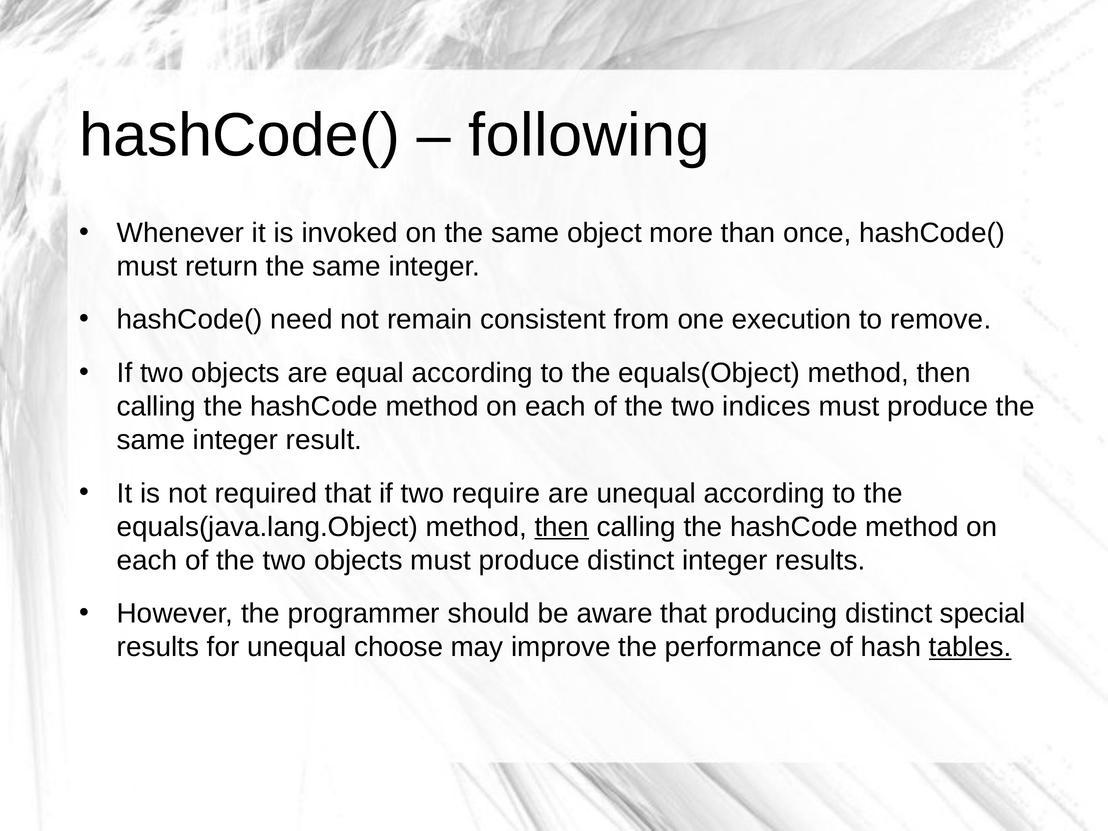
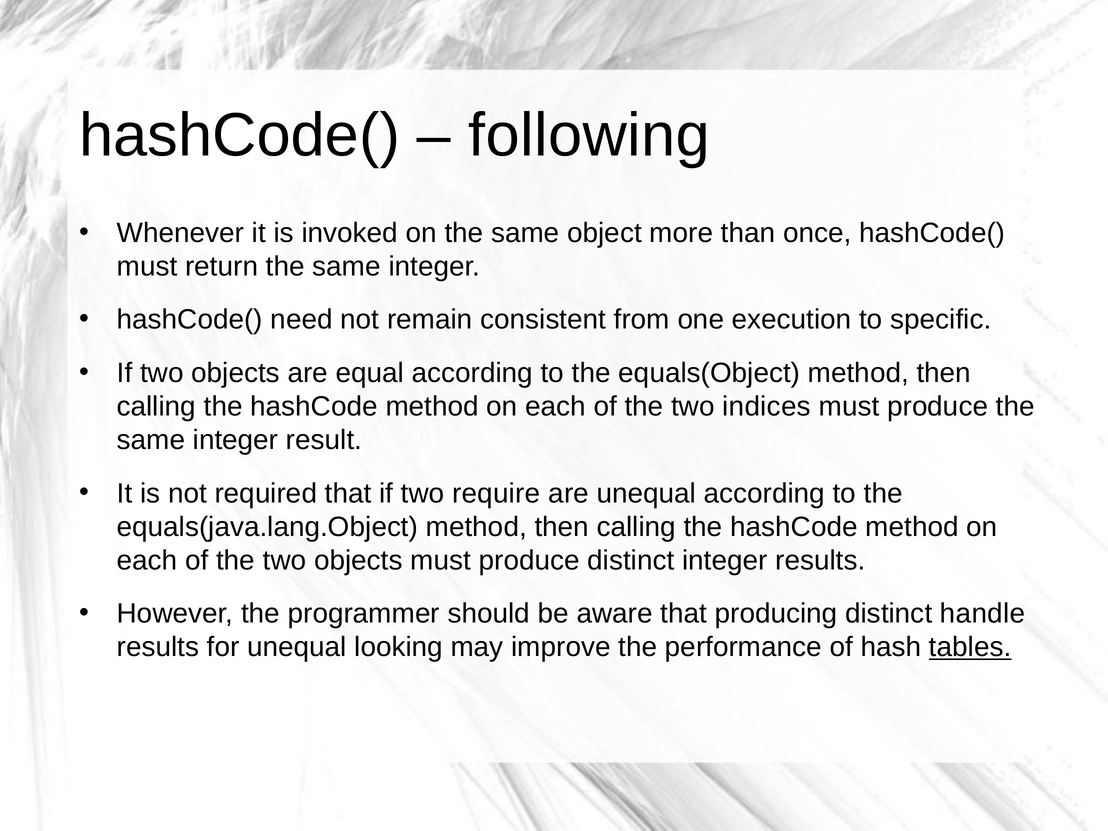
remove: remove -> specific
then at (562, 527) underline: present -> none
special: special -> handle
choose: choose -> looking
